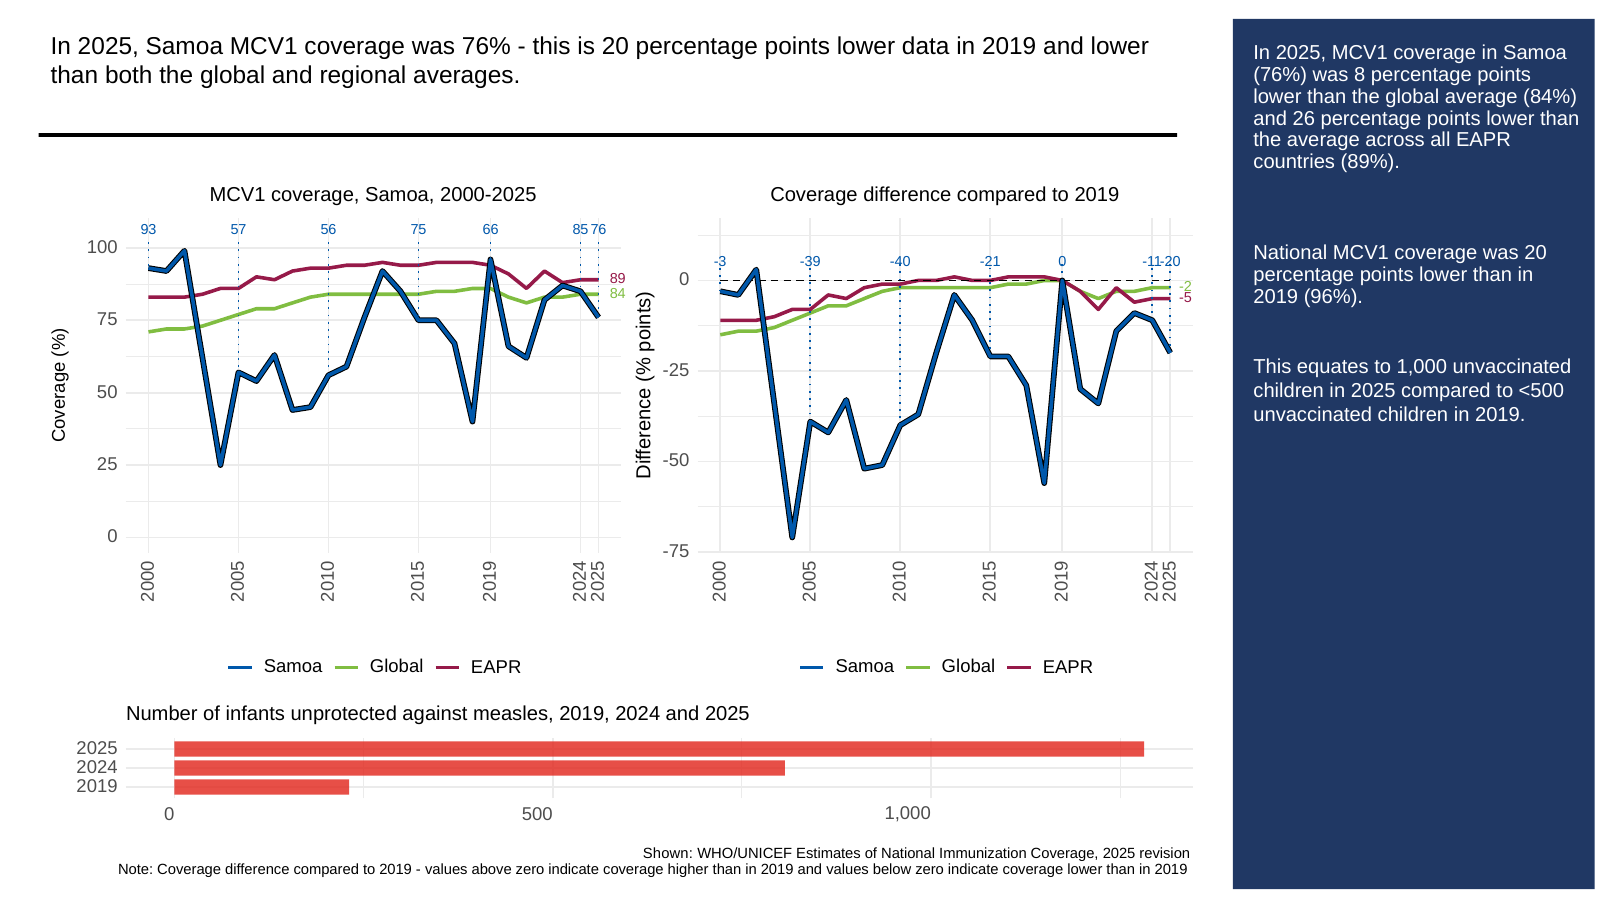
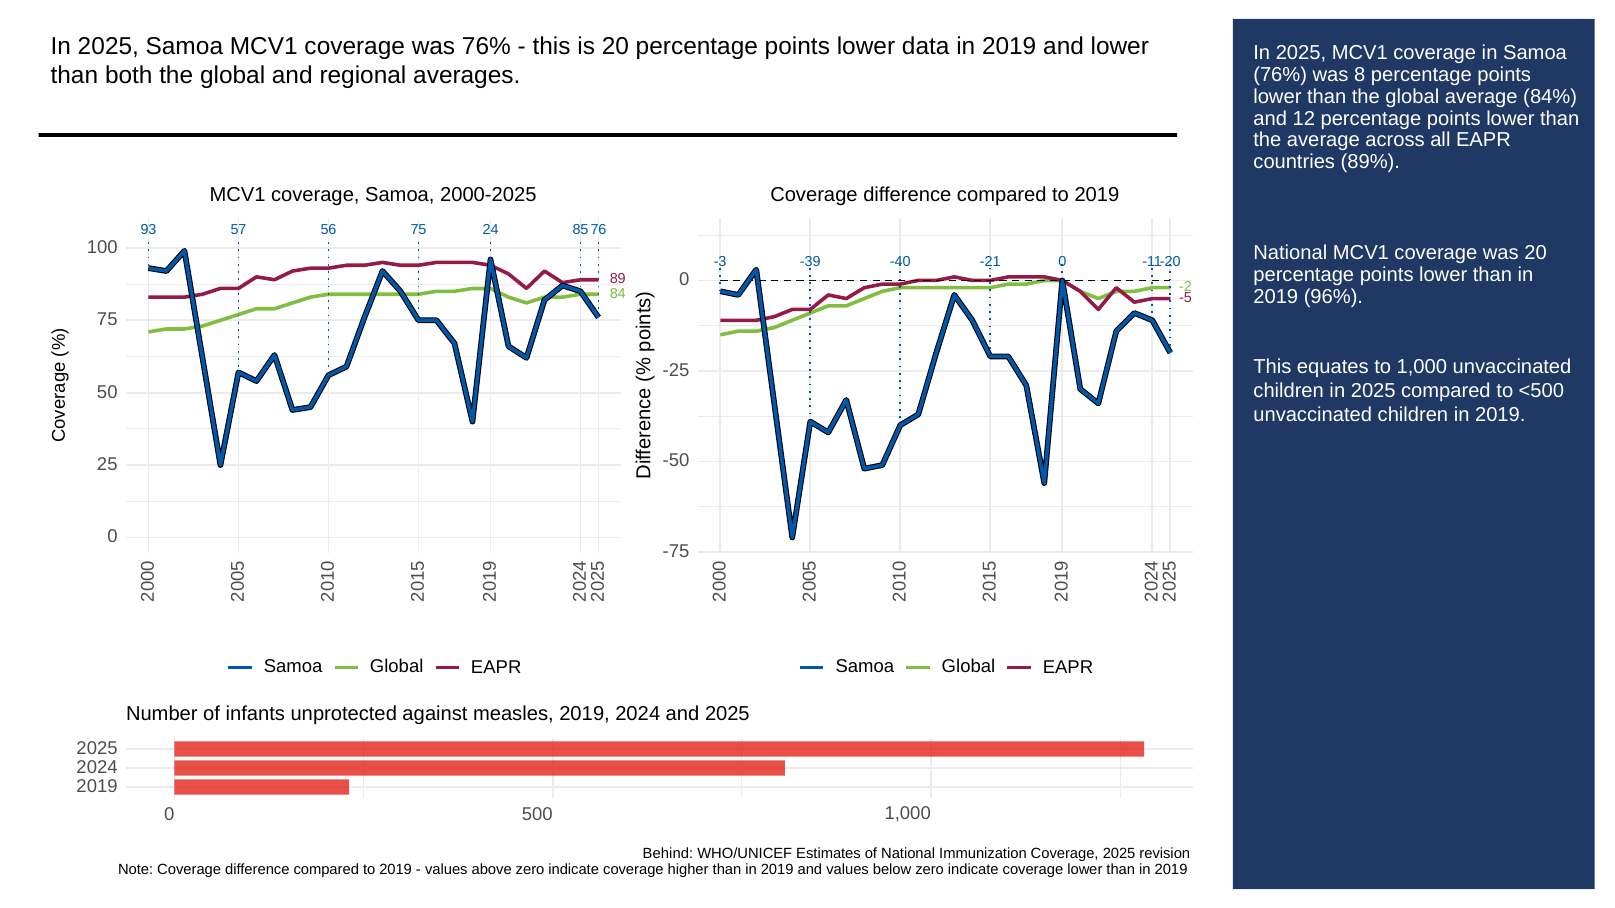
26: 26 -> 12
66: 66 -> 24
Shown: Shown -> Behind
